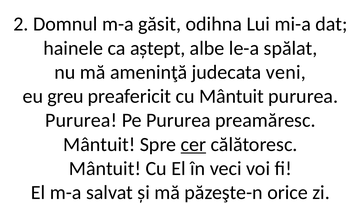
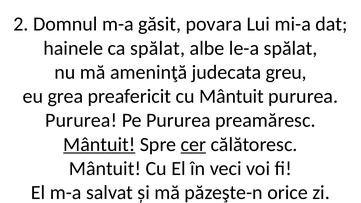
odihna: odihna -> povara
ca aștept: aștept -> spălat
veni: veni -> greu
greu: greu -> grea
Mântuit at (99, 144) underline: none -> present
